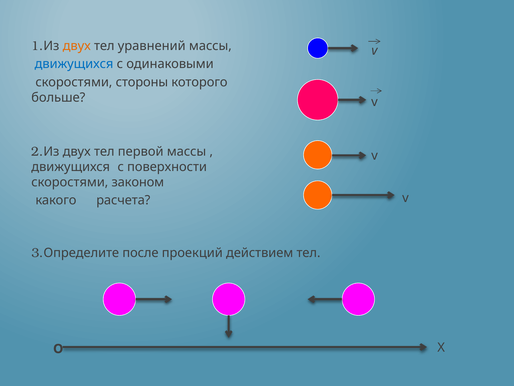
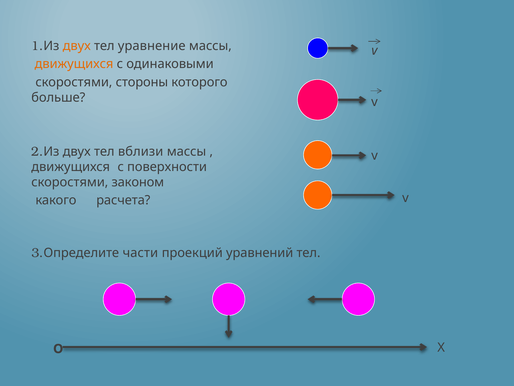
уравнений: уравнений -> уравнение
движущихся at (74, 64) colour: blue -> orange
первой: первой -> вблизи
после: после -> части
действием: действием -> уравнений
